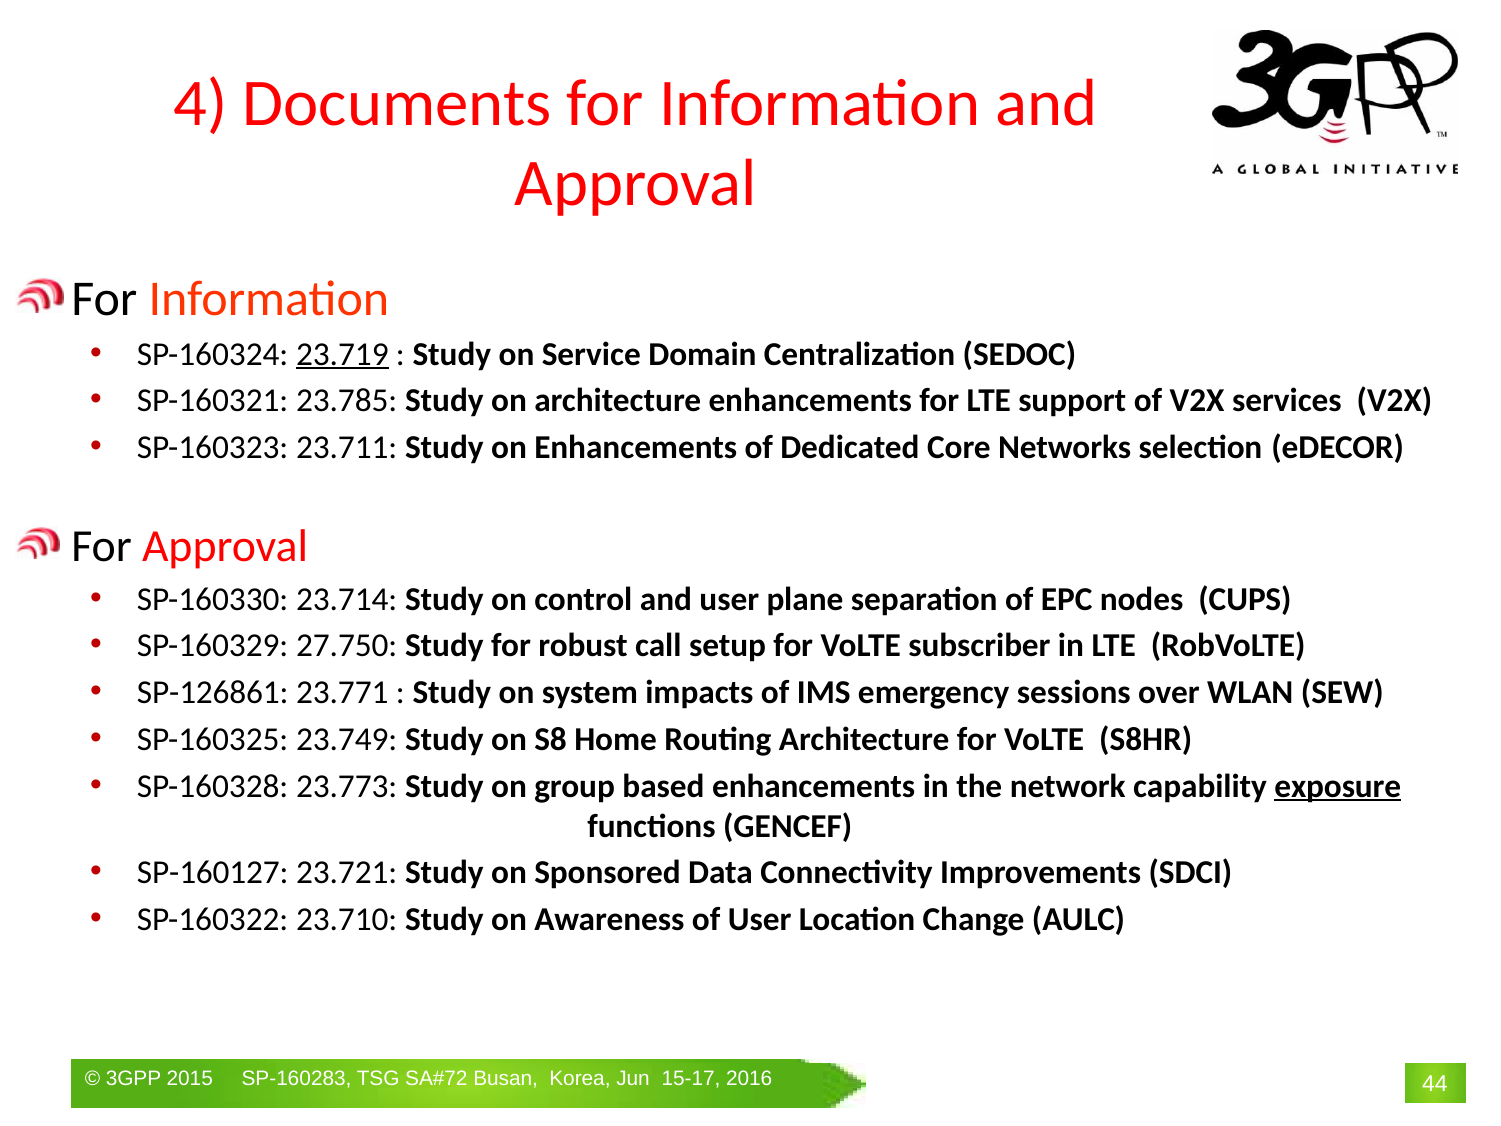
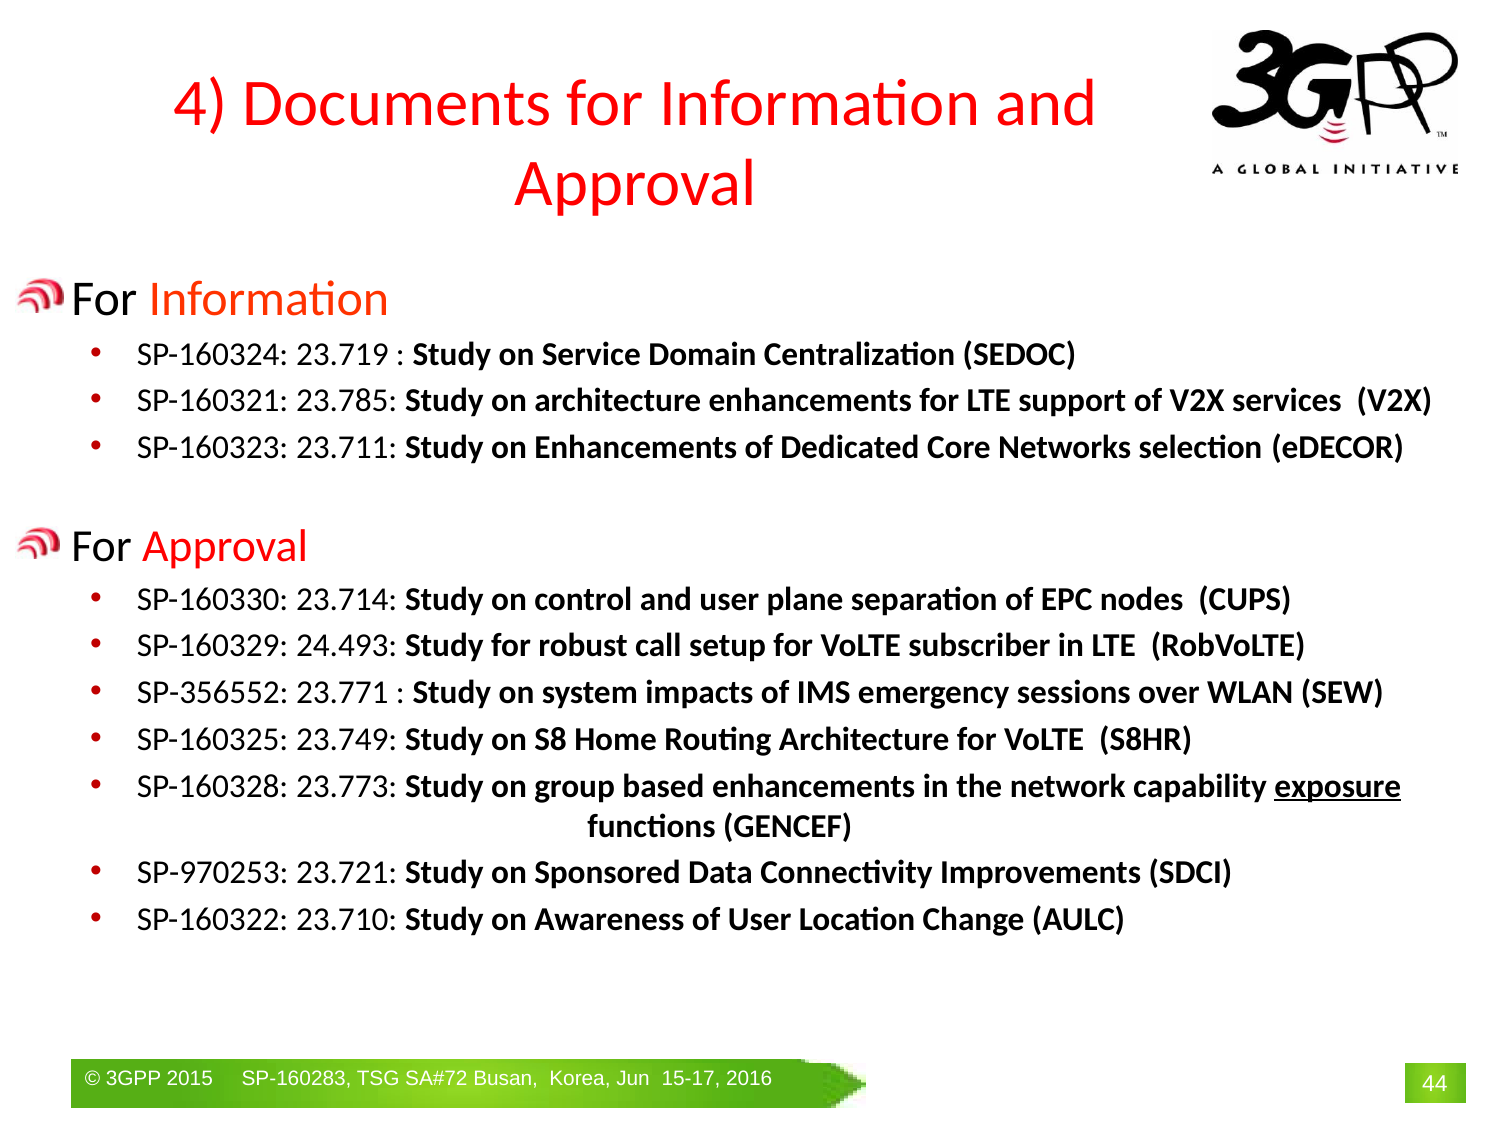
23.719 underline: present -> none
27.750: 27.750 -> 24.493
SP-126861: SP-126861 -> SP-356552
SP-160127: SP-160127 -> SP-970253
